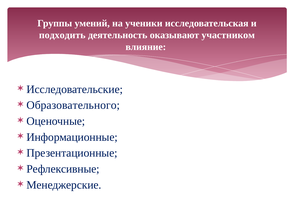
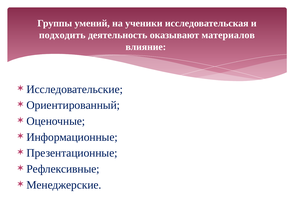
участником: участником -> материалов
Образовательного: Образовательного -> Ориентированный
